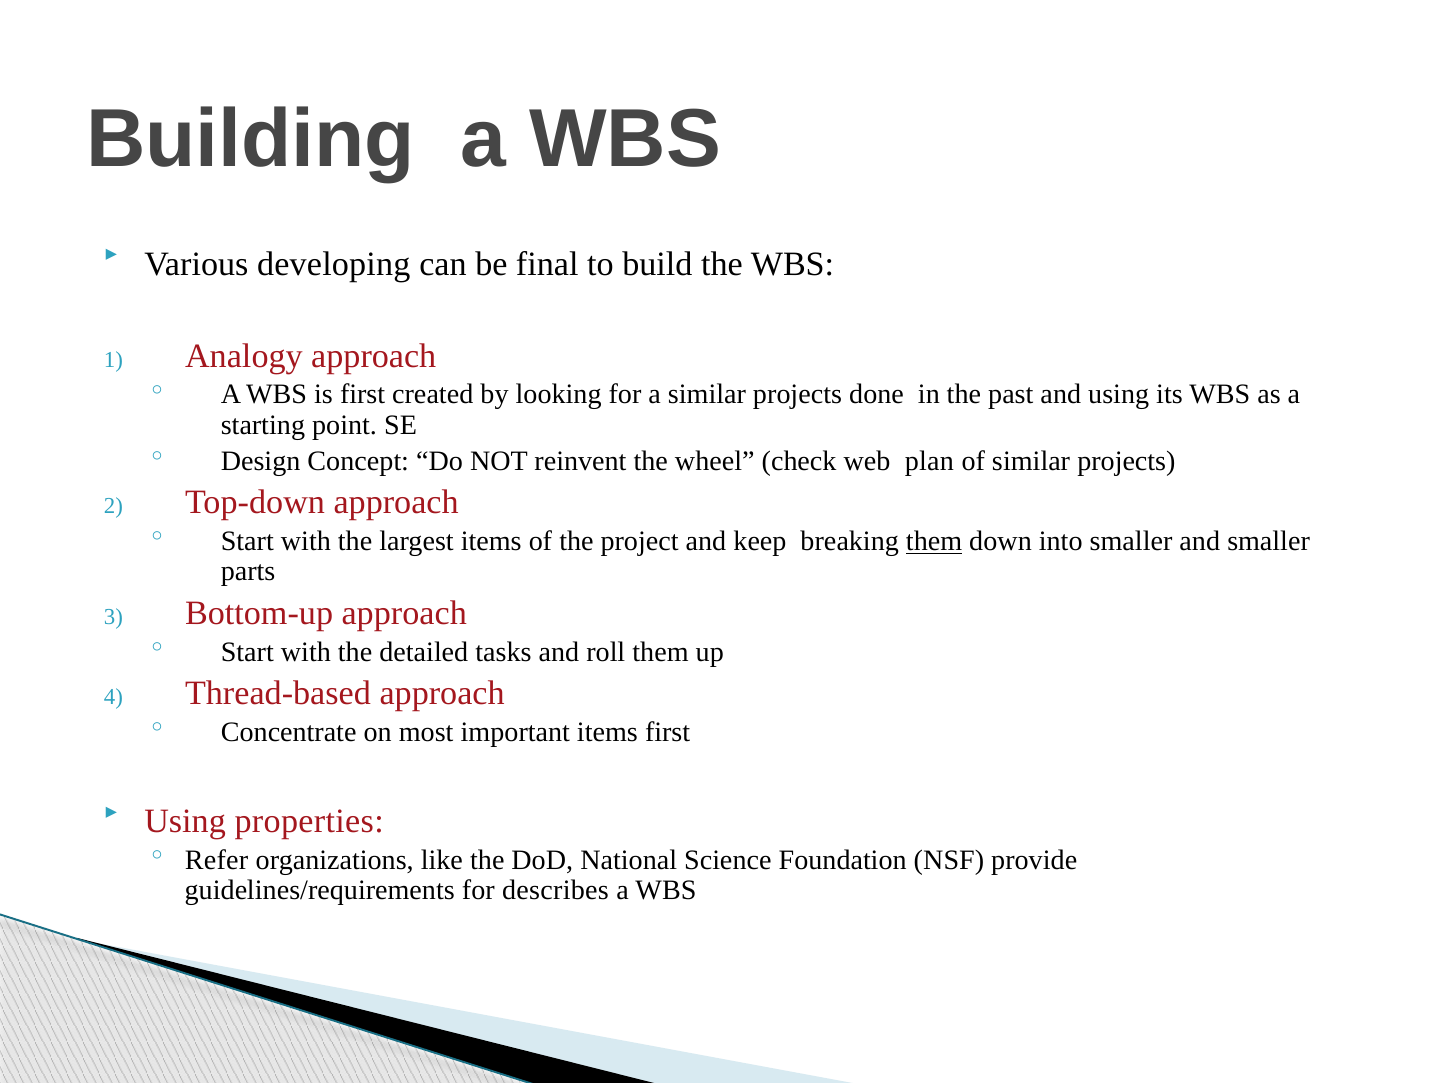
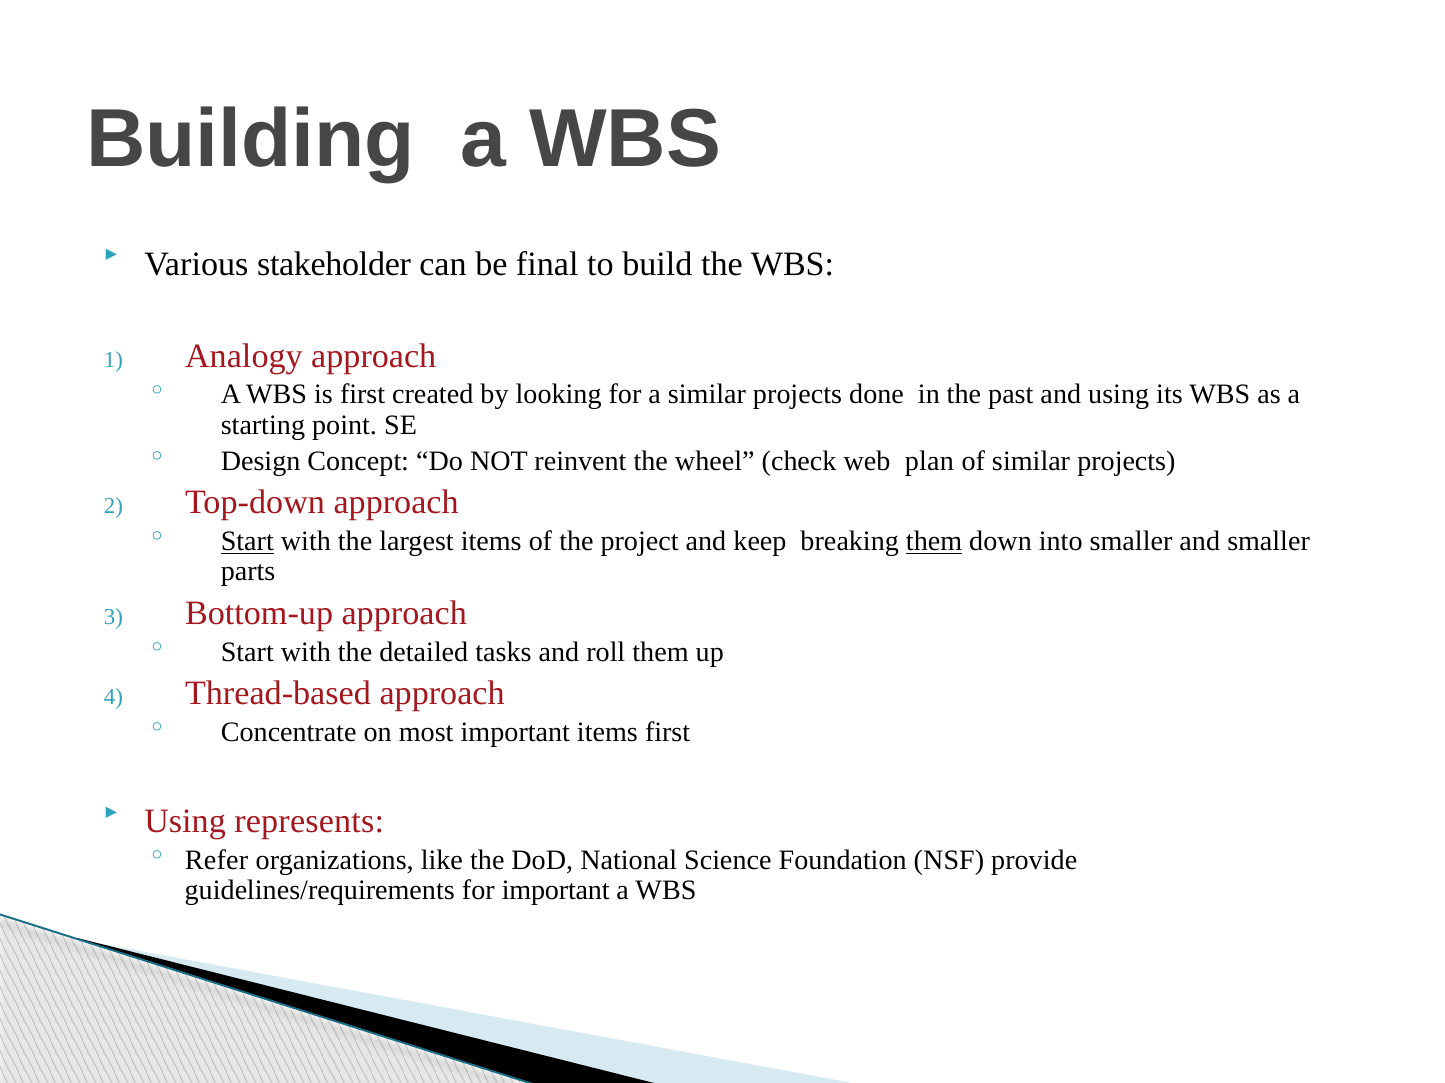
developing: developing -> stakeholder
Start at (247, 542) underline: none -> present
properties: properties -> represents
for describes: describes -> important
